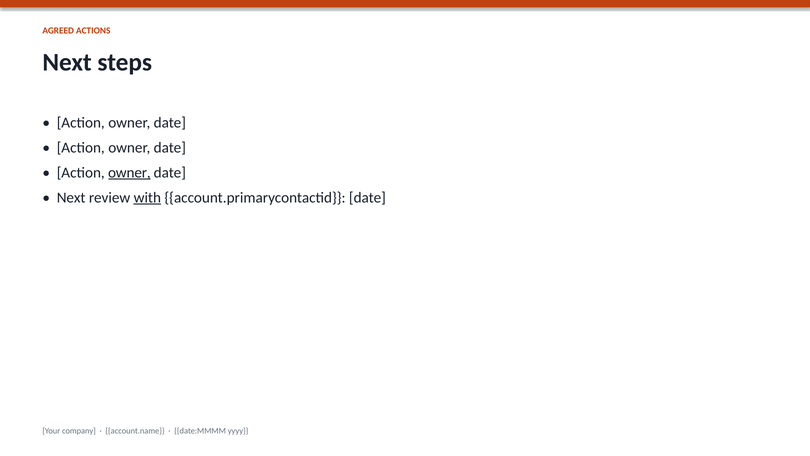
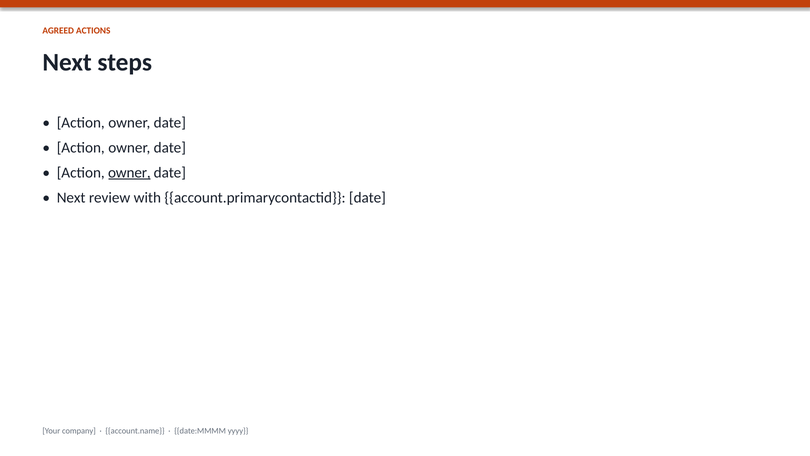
with underline: present -> none
